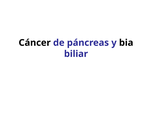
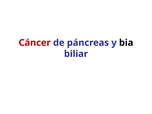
Cáncer colour: black -> red
